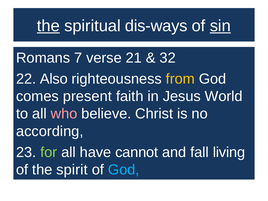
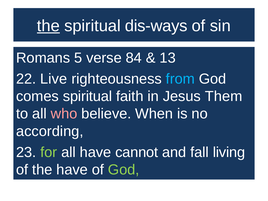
sin underline: present -> none
7: 7 -> 5
21: 21 -> 84
32: 32 -> 13
Also: Also -> Live
from colour: yellow -> light blue
comes present: present -> spiritual
World: World -> Them
Christ: Christ -> When
the spirit: spirit -> have
God at (124, 170) colour: light blue -> light green
